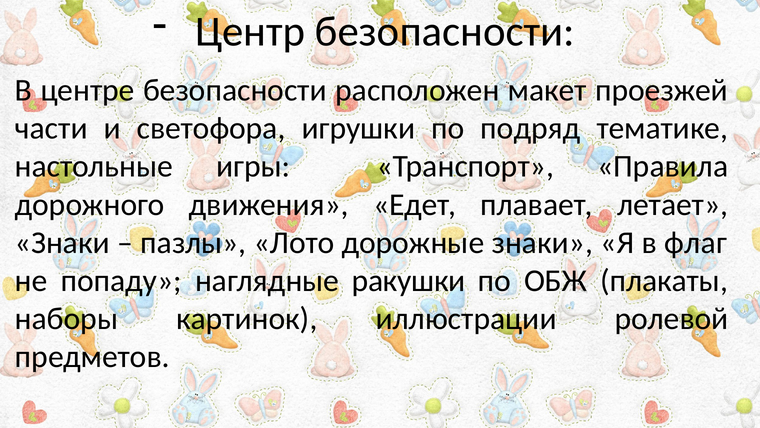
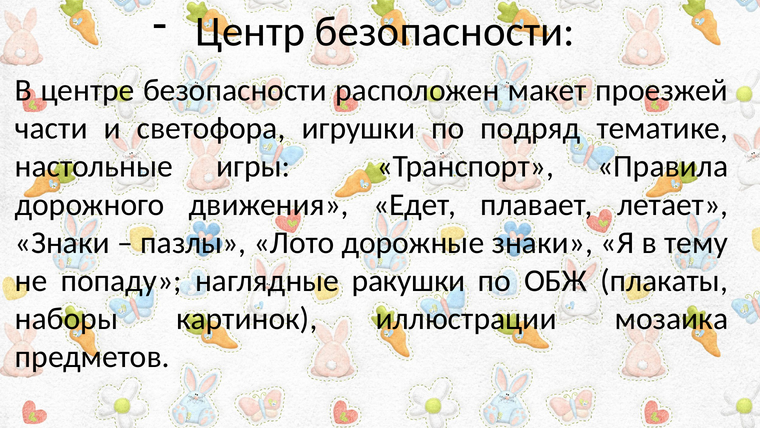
флаг: флаг -> тему
ролевой: ролевой -> мозаика
